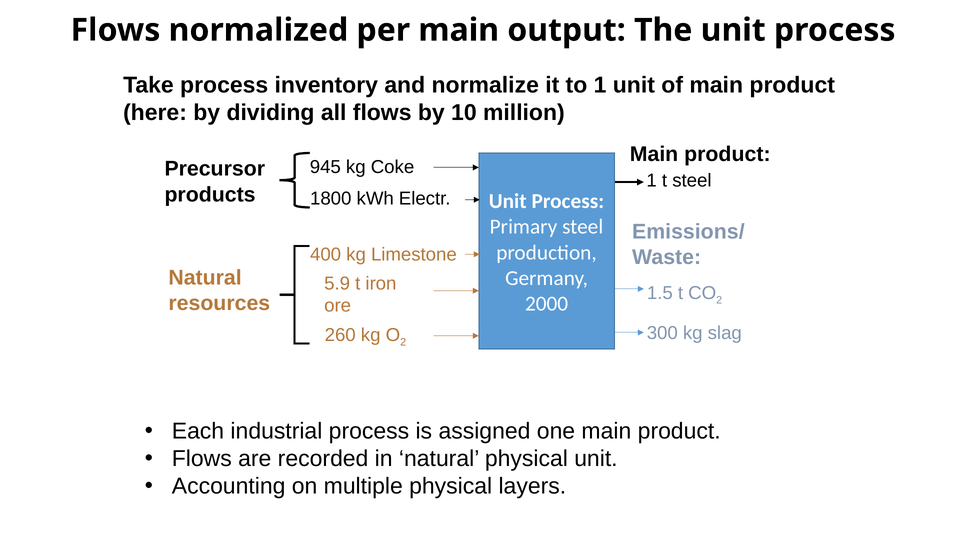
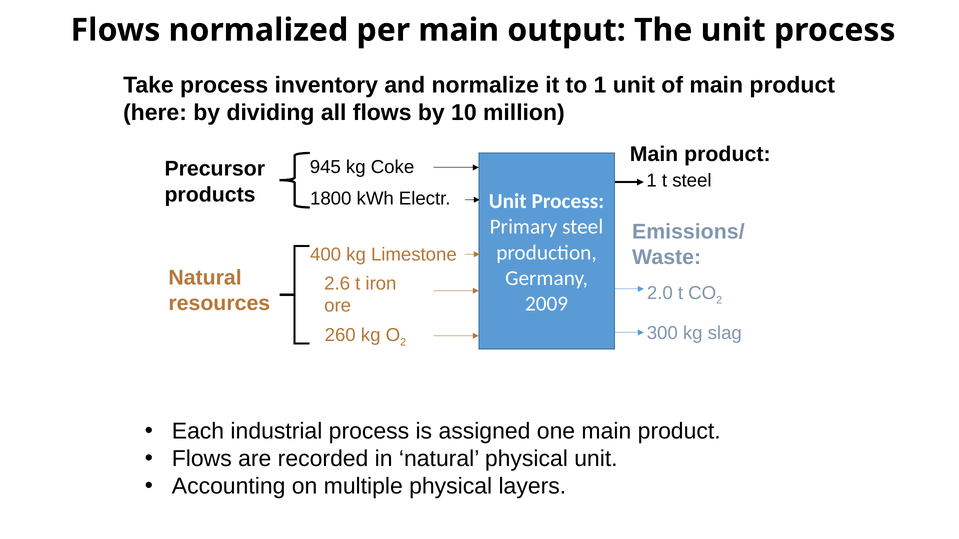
5.9: 5.9 -> 2.6
1.5: 1.5 -> 2.0
2000: 2000 -> 2009
